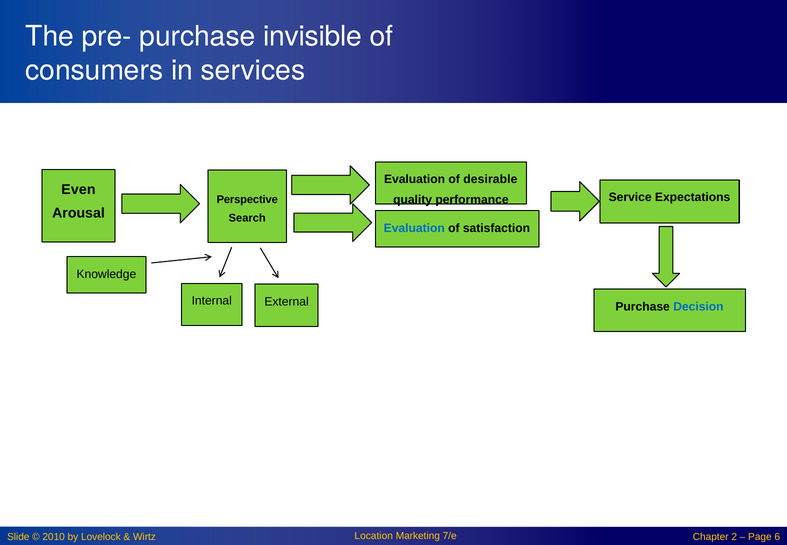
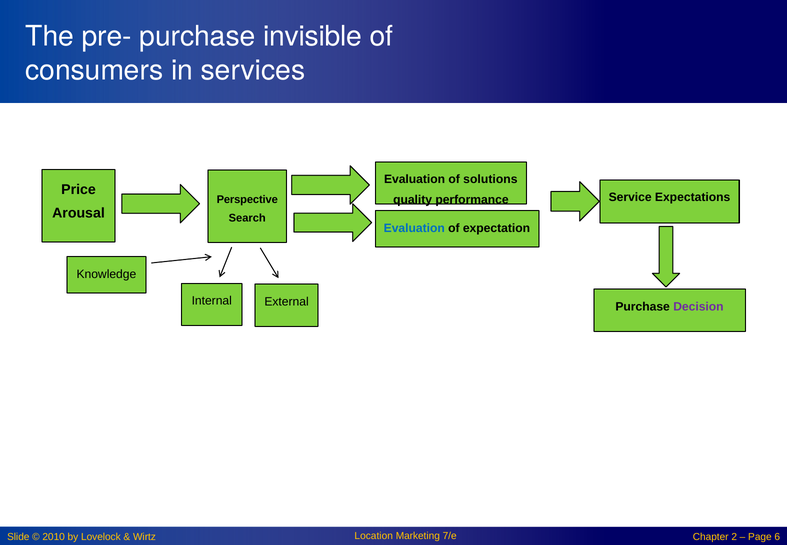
desirable: desirable -> solutions
Even: Even -> Price
satisfaction: satisfaction -> expectation
Decision colour: blue -> purple
